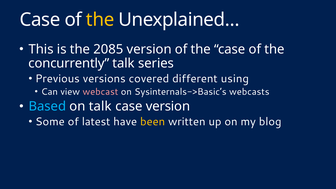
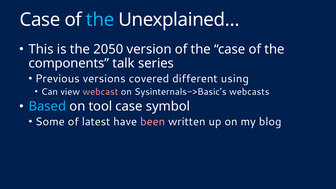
the at (100, 20) colour: yellow -> light blue
2085: 2085 -> 2050
concurrently: concurrently -> components
on talk: talk -> tool
case version: version -> symbol
been colour: yellow -> pink
